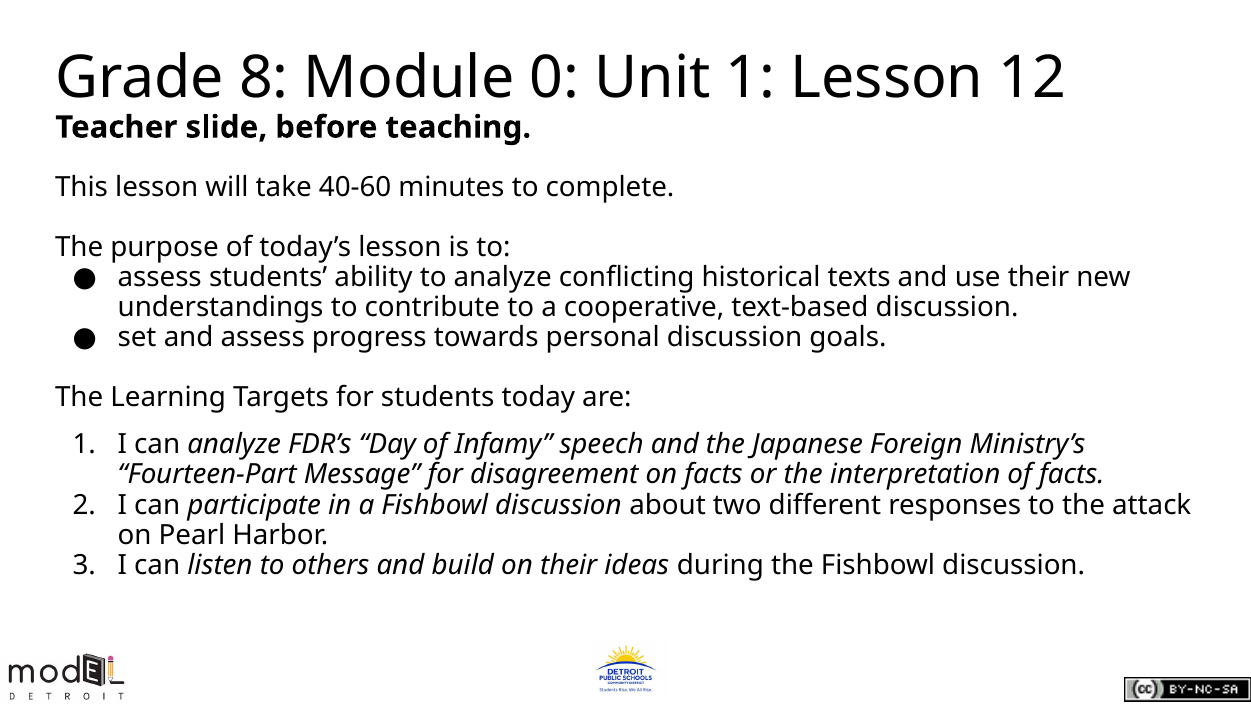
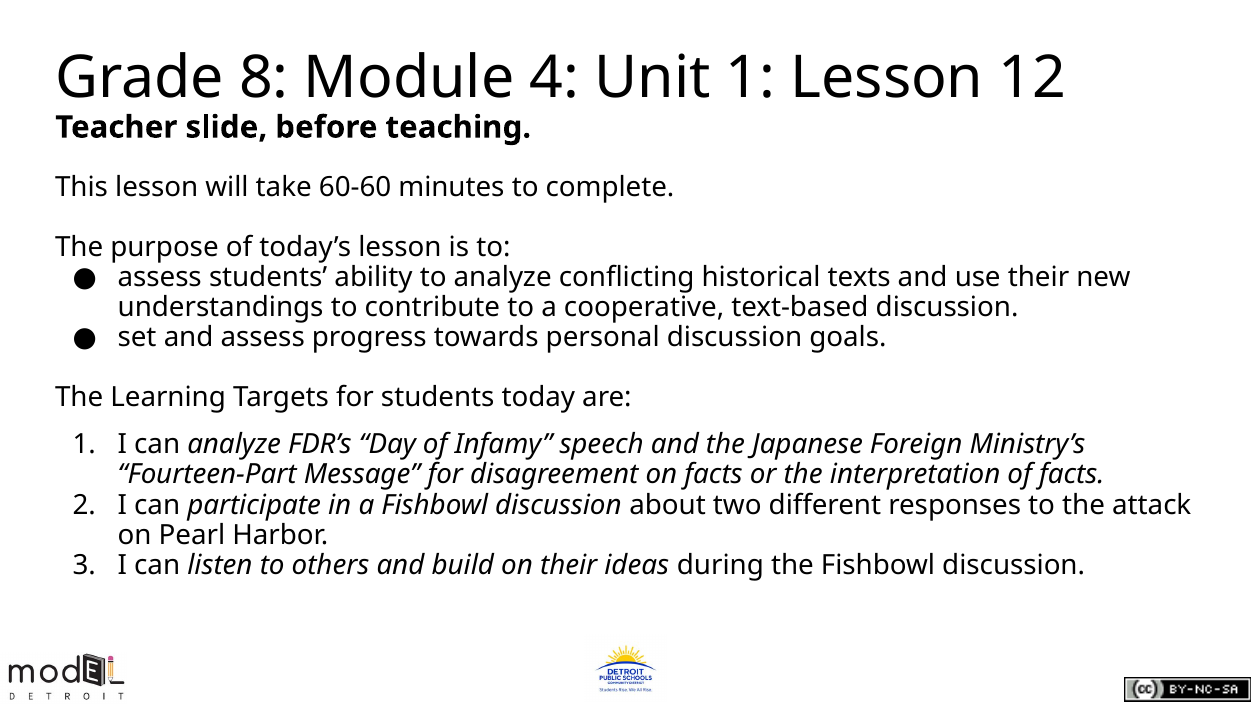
0: 0 -> 4
40-60: 40-60 -> 60-60
